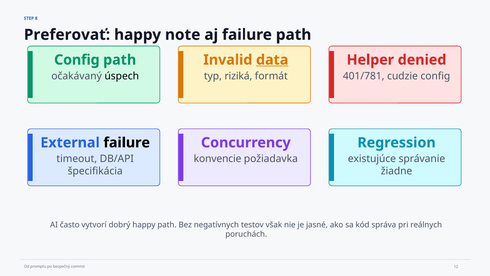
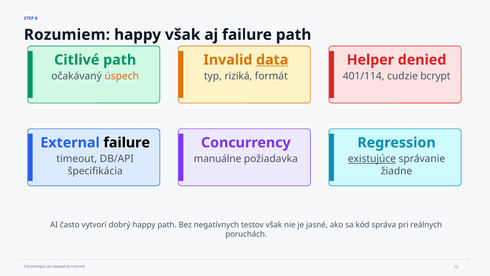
Preferovať: Preferovať -> Rozumiem
note at (183, 35): note -> však
Config at (77, 60): Config -> Citlivé
úspech colour: black -> orange
401/781: 401/781 -> 401/114
cudzie config: config -> bcrypt
konvencie: konvencie -> manuálne
existujúce underline: none -> present
